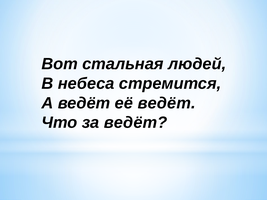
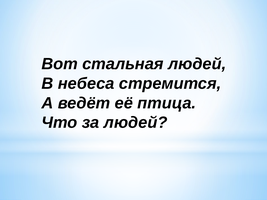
её ведёт: ведёт -> птица
за ведёт: ведёт -> людей
